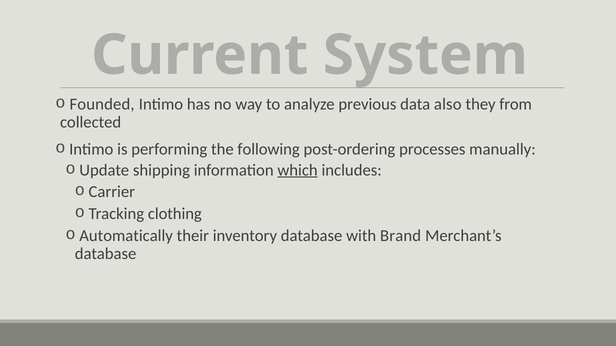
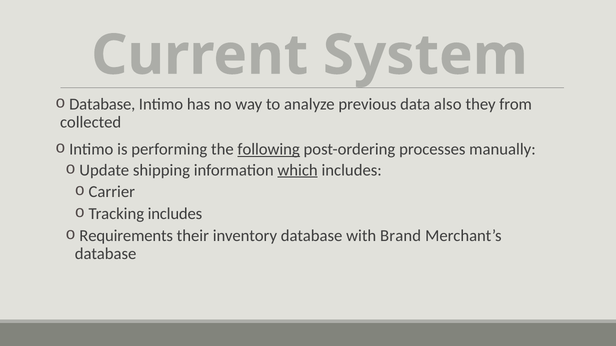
Founded at (102, 105): Founded -> Database
following underline: none -> present
Tracking clothing: clothing -> includes
Automatically: Automatically -> Requirements
